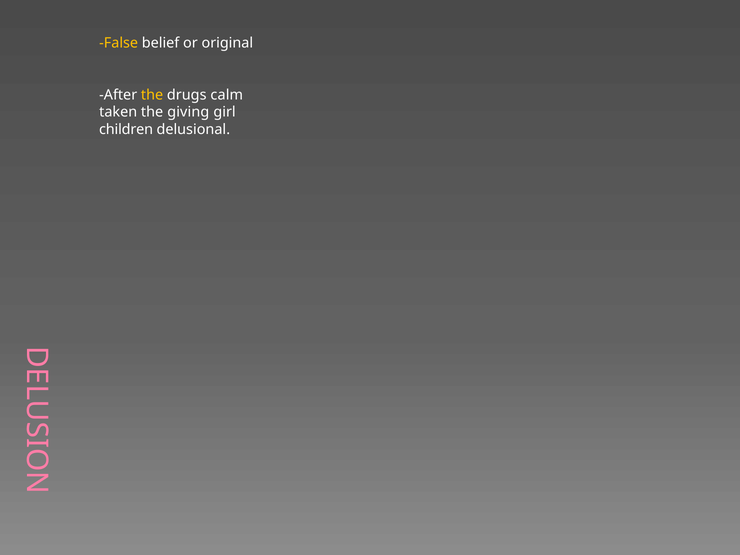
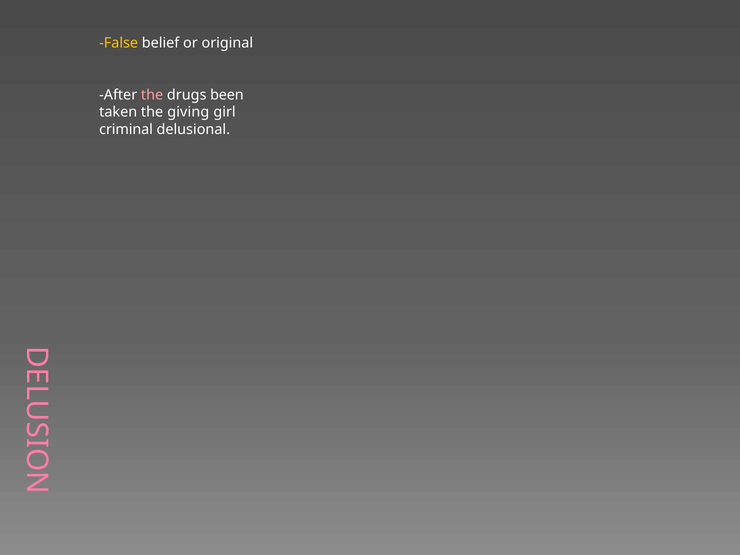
the at (152, 95) colour: yellow -> pink
calm: calm -> been
children: children -> criminal
